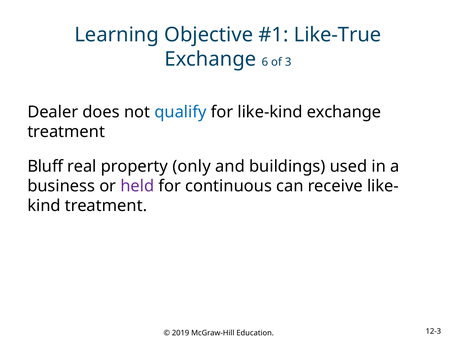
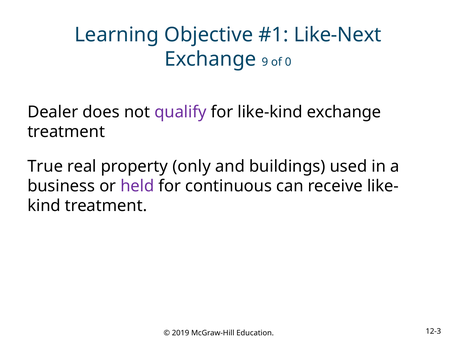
Like-True: Like-True -> Like-Next
6: 6 -> 9
3: 3 -> 0
qualify colour: blue -> purple
Bluff: Bluff -> True
